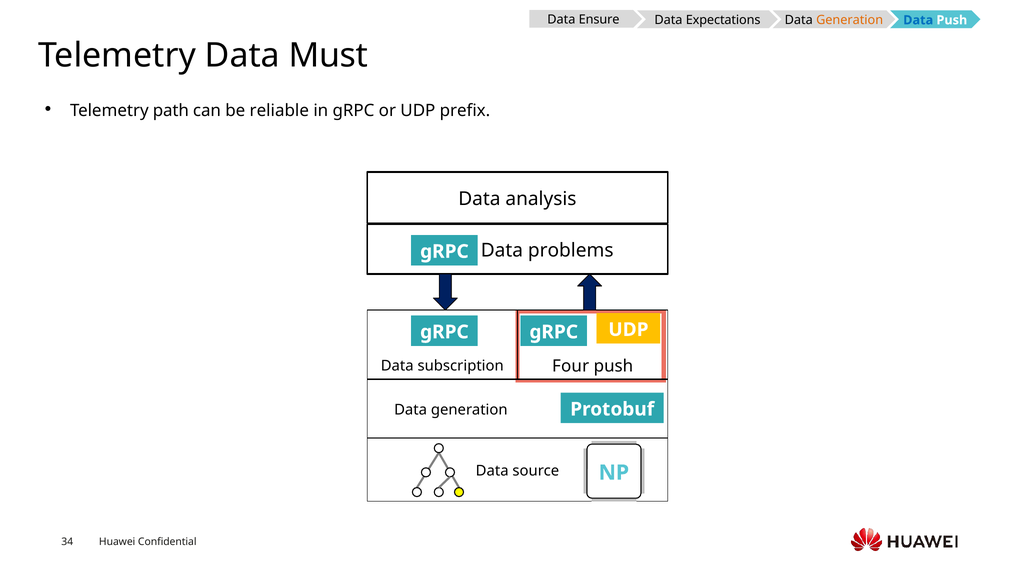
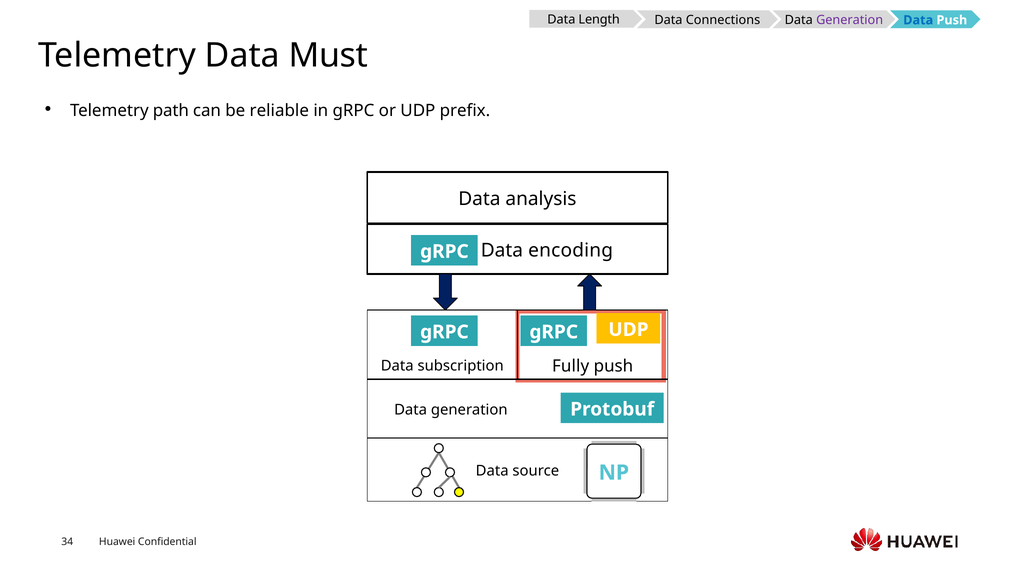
Ensure: Ensure -> Length
Expectations: Expectations -> Connections
Generation at (850, 20) colour: orange -> purple
problems: problems -> encoding
Four: Four -> Fully
